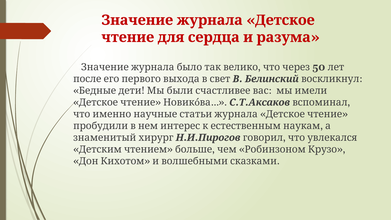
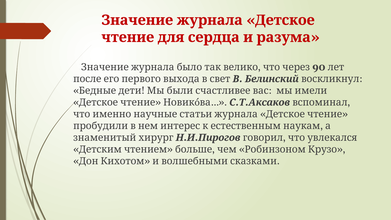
50: 50 -> 90
